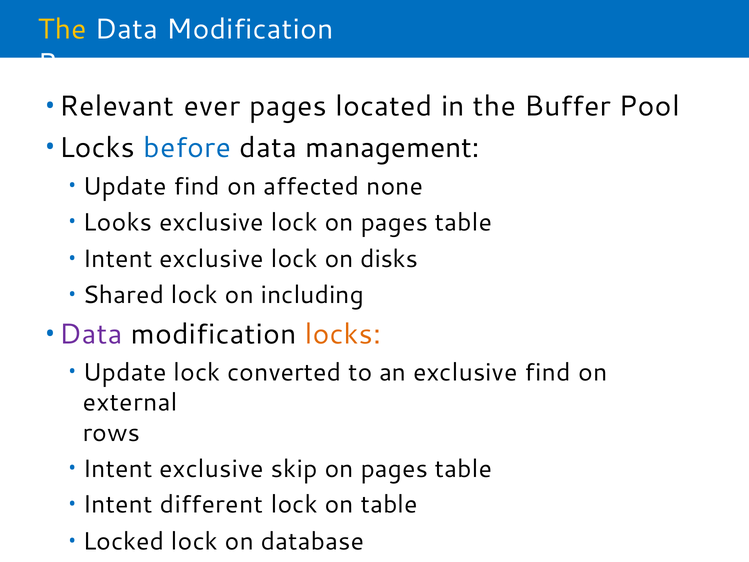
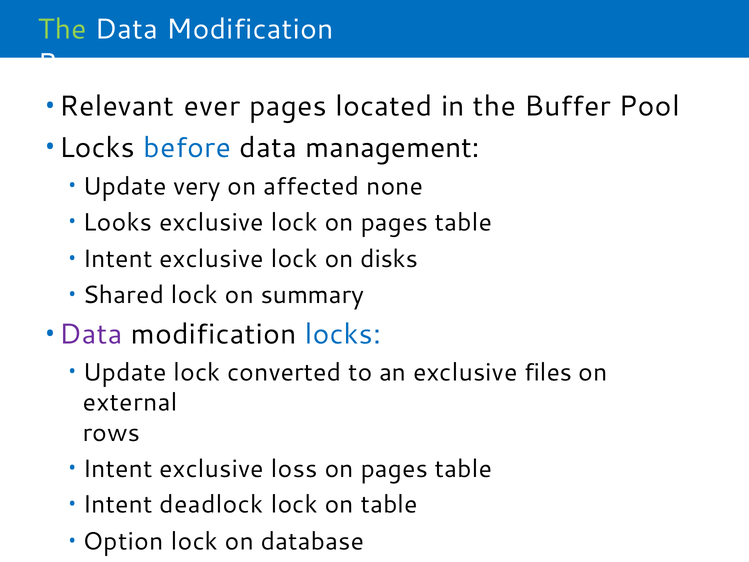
The at (62, 29) colour: yellow -> light green
Update find: find -> very
including: including -> summary
locks at (343, 334) colour: orange -> blue
exclusive find: find -> files
skip: skip -> loss
different: different -> deadlock
Locked: Locked -> Option
